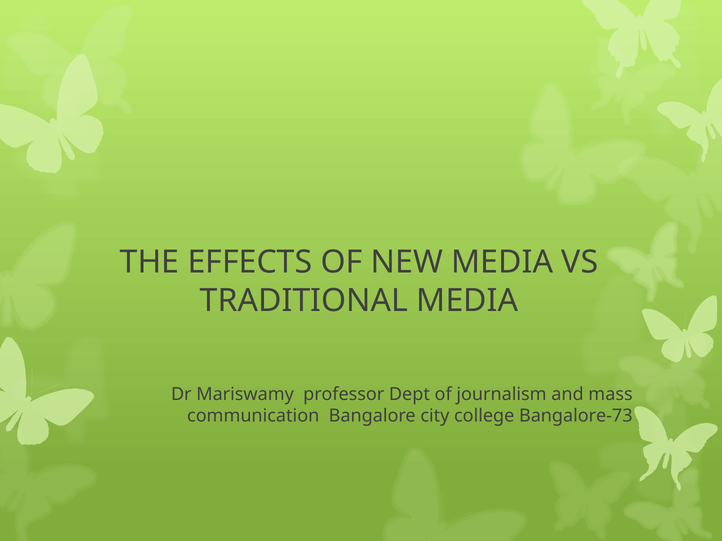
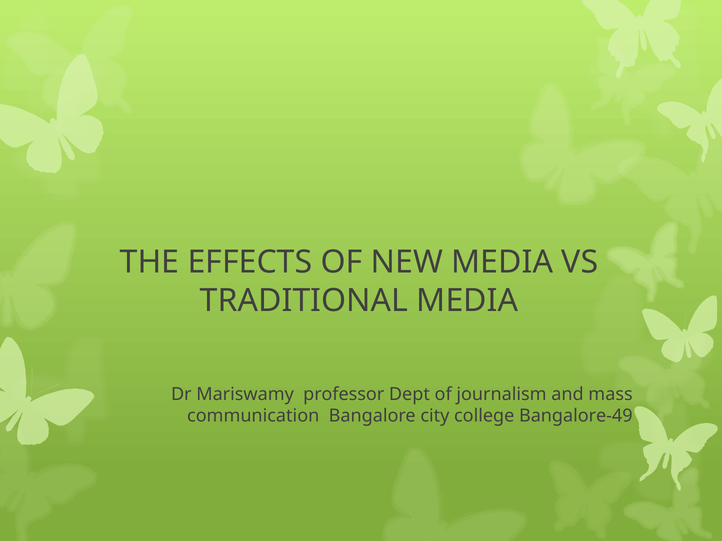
Bangalore-73: Bangalore-73 -> Bangalore-49
